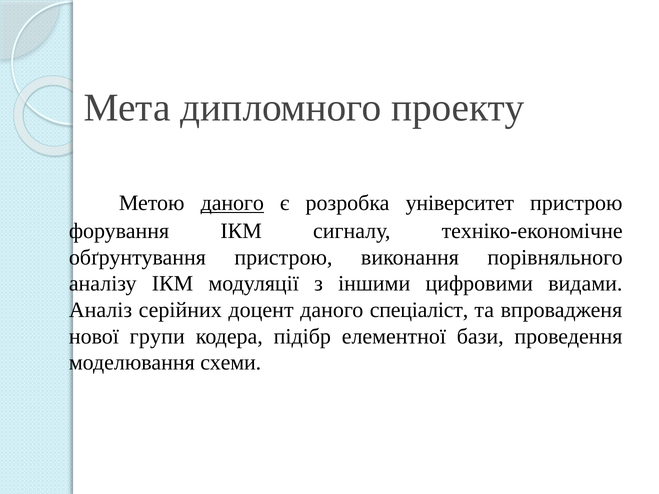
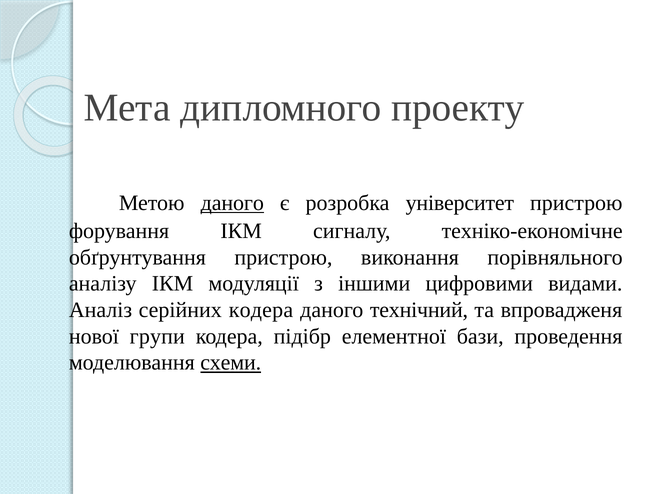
серійних доцент: доцент -> кодера
спеціаліст: спеціаліст -> технічний
схеми underline: none -> present
